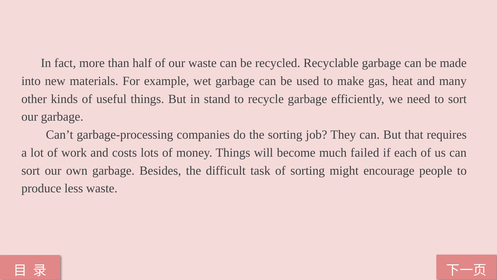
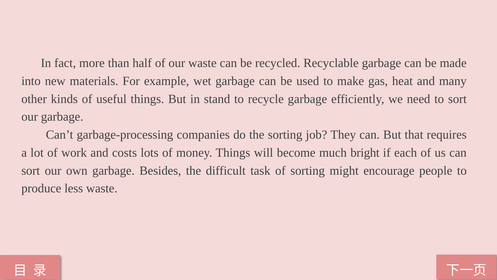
failed: failed -> bright
